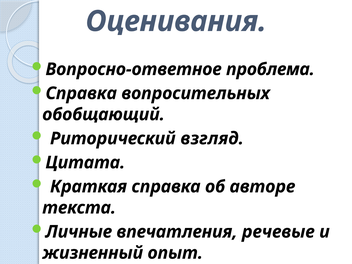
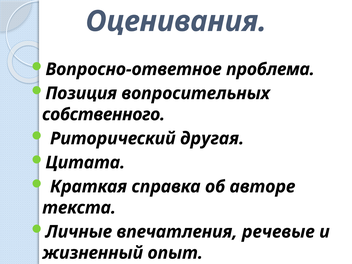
Справка at (81, 93): Справка -> Позиция
обобщающий: обобщающий -> собственного
взгляд: взгляд -> другая
